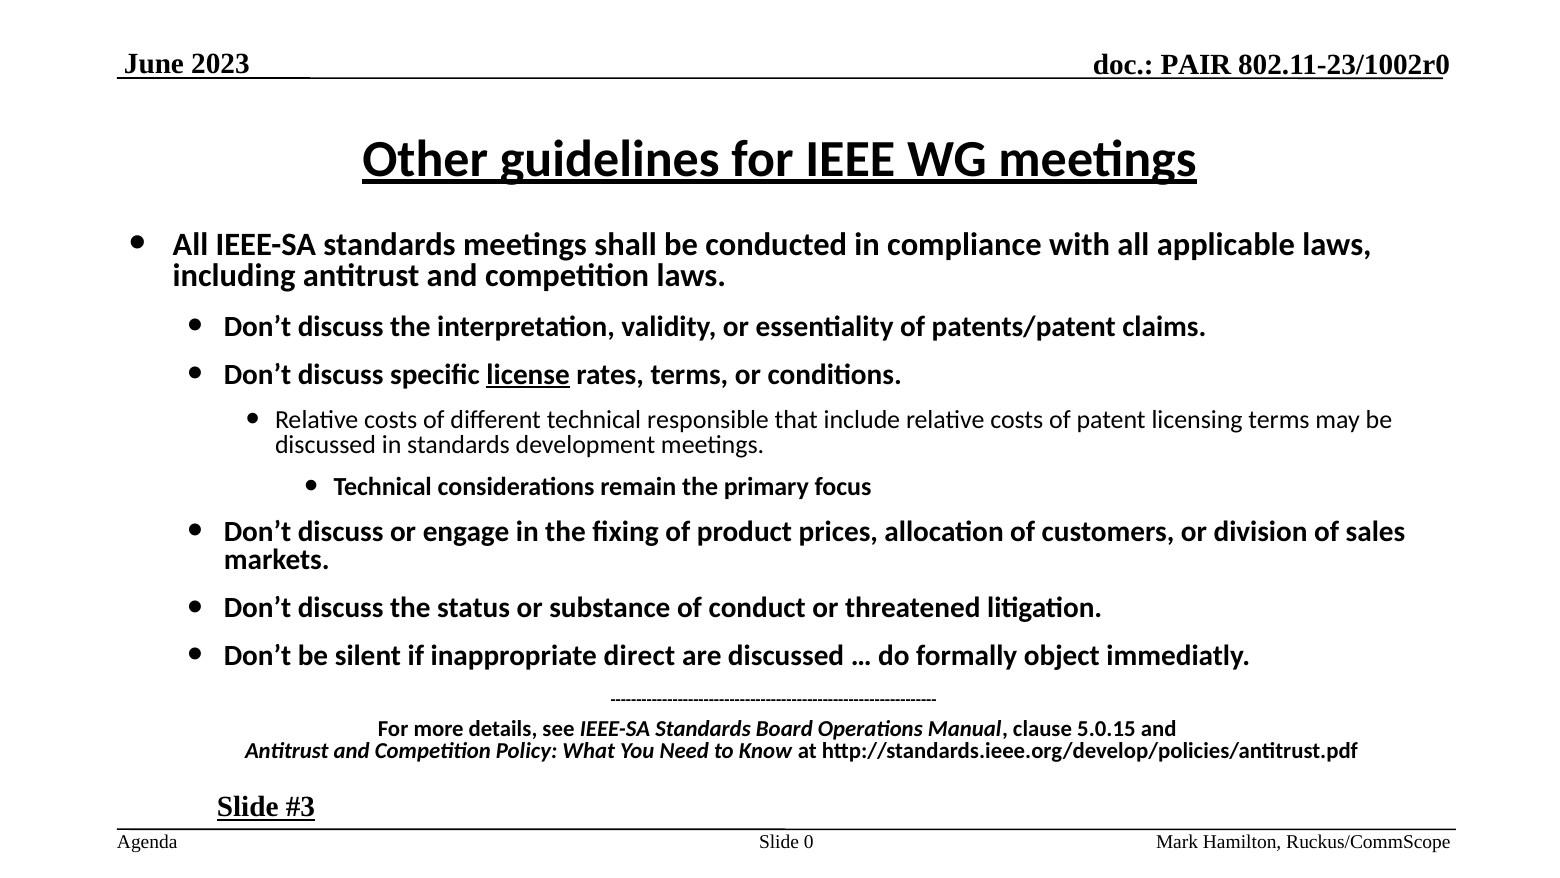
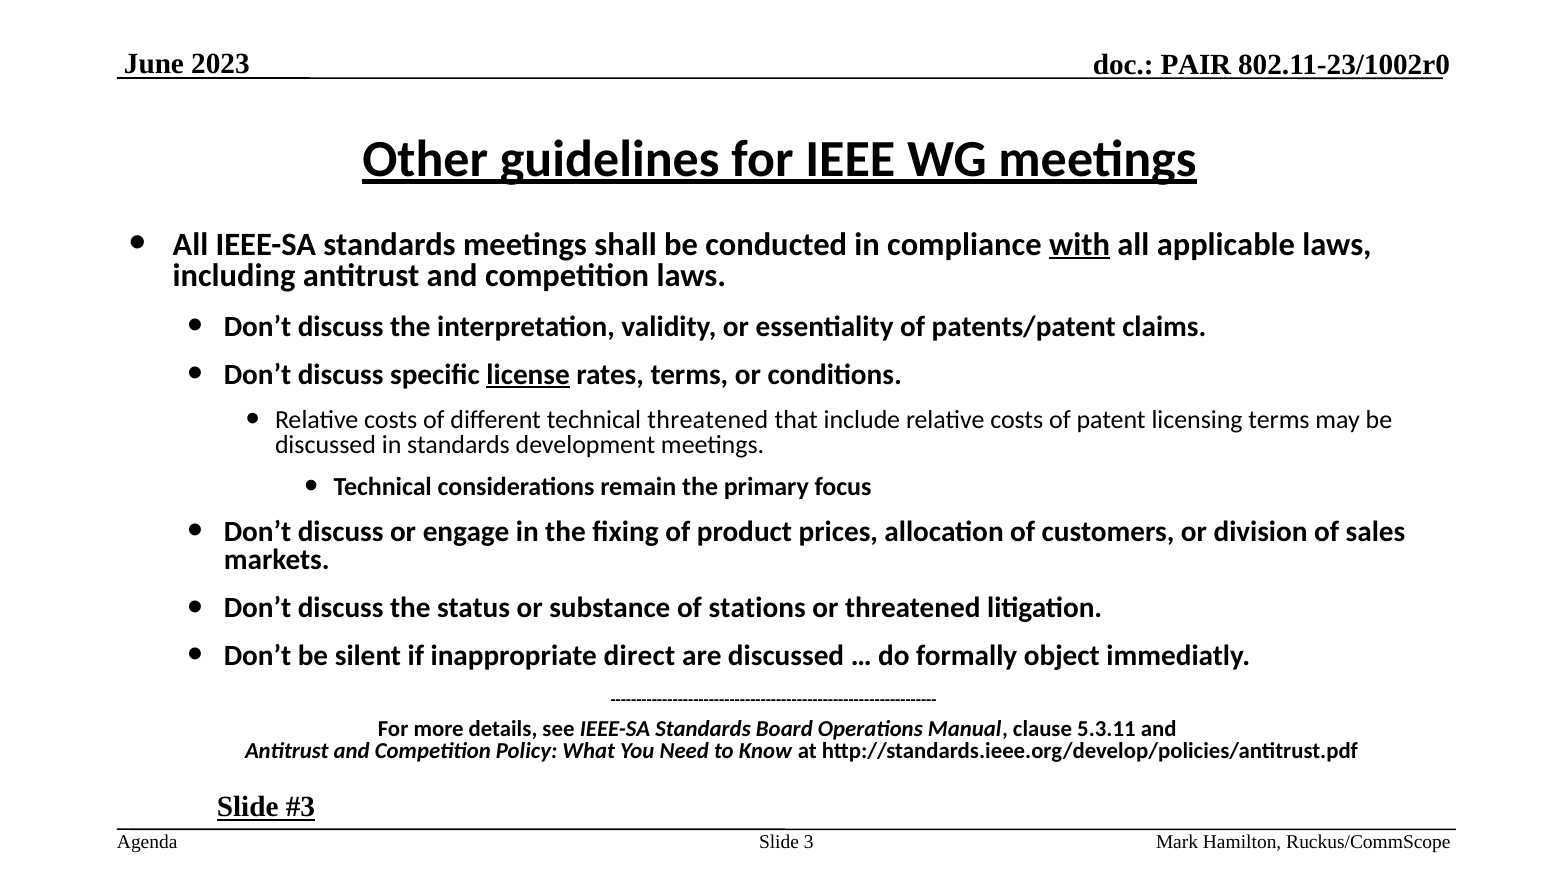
with underline: none -> present
technical responsible: responsible -> threatened
conduct: conduct -> stations
5.0.15: 5.0.15 -> 5.3.11
0: 0 -> 3
